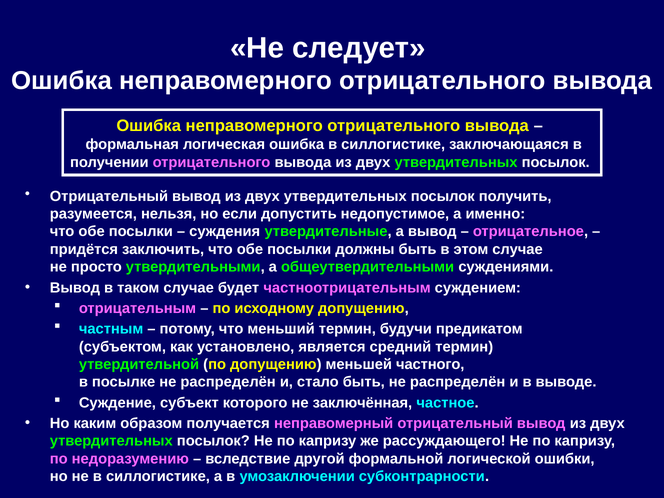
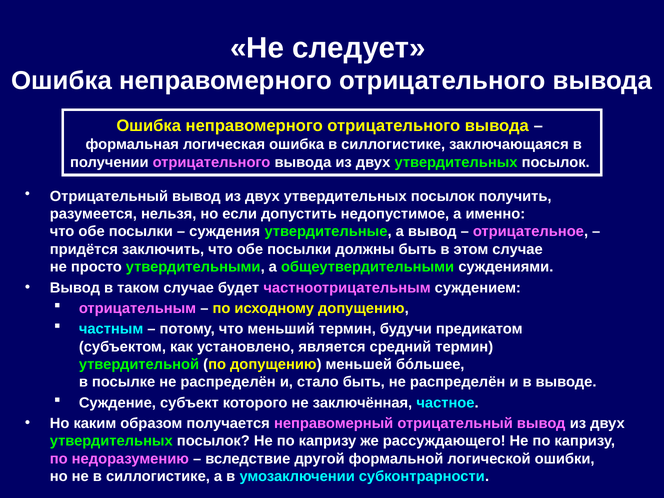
частного: частного -> бóльшее
